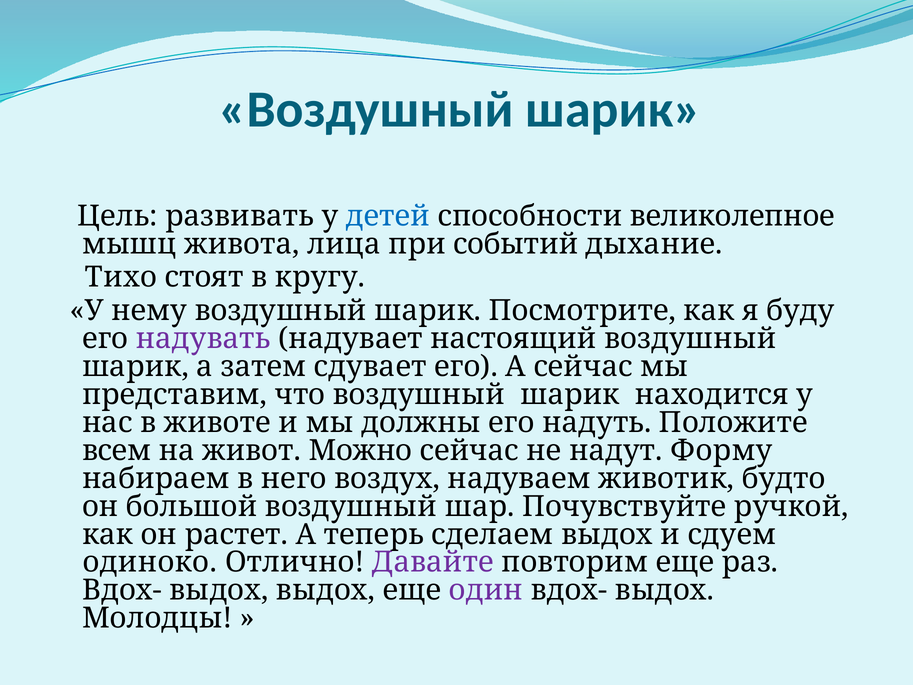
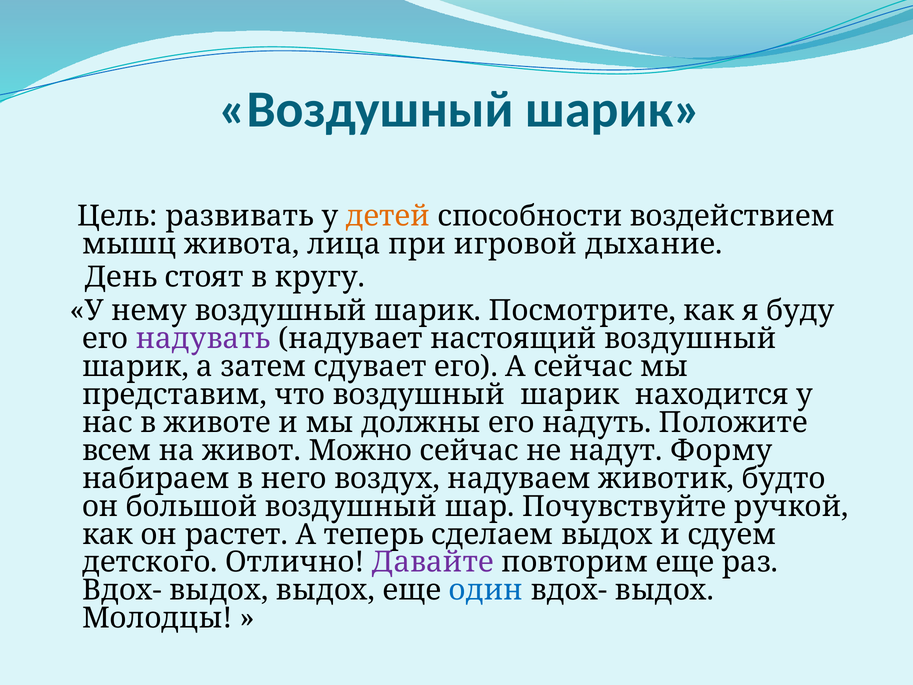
детей colour: blue -> orange
великолепное: великолепное -> воздействием
событий: событий -> игровой
Тихо: Тихо -> День
одиноко: одиноко -> детского
один colour: purple -> blue
